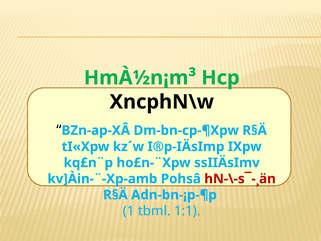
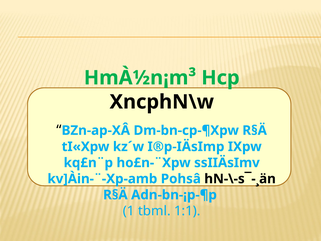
hN-\-s¯-¸än colour: red -> black
